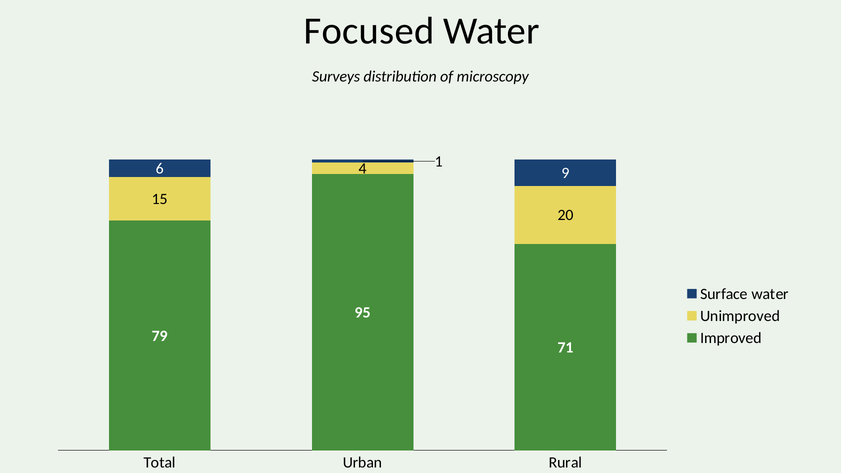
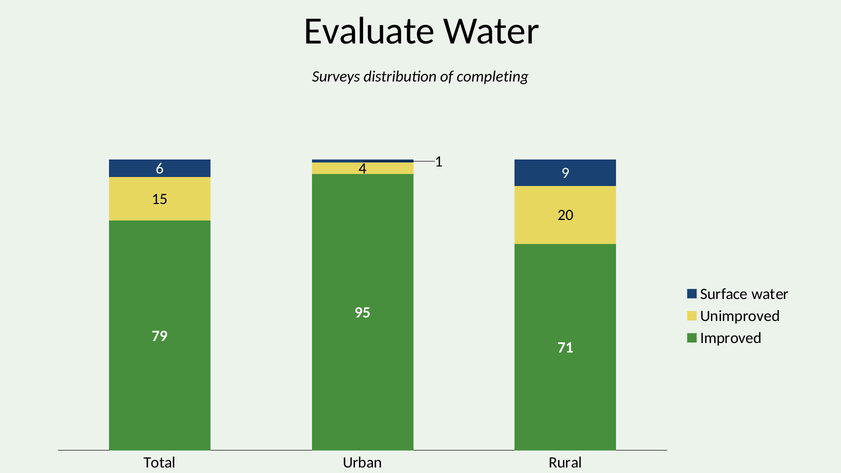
Focused: Focused -> Evaluate
microscopy: microscopy -> completing
